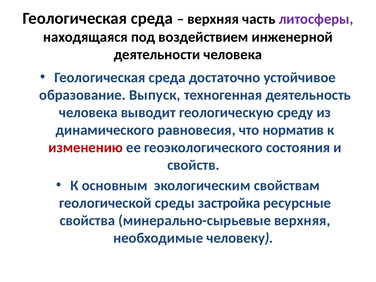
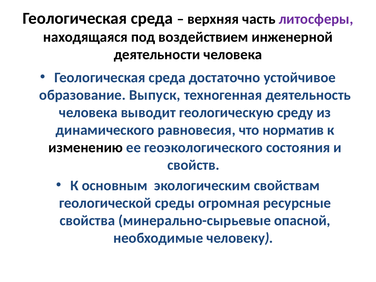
изменению colour: red -> black
застройка: застройка -> огромная
минерально-сырьевые верхняя: верхняя -> опасной
